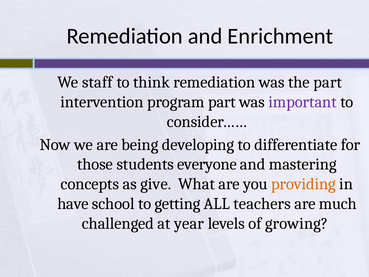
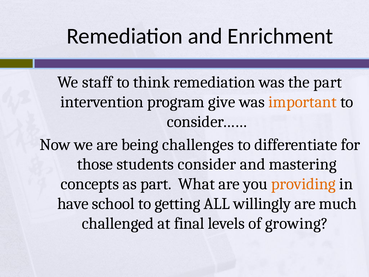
program part: part -> give
important colour: purple -> orange
developing: developing -> challenges
everyone: everyone -> consider
as give: give -> part
teachers: teachers -> willingly
year: year -> final
